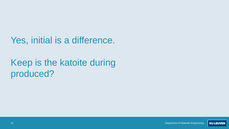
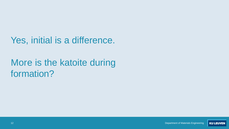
Keep: Keep -> More
produced: produced -> formation
